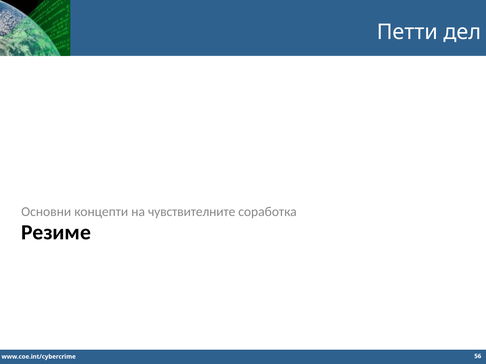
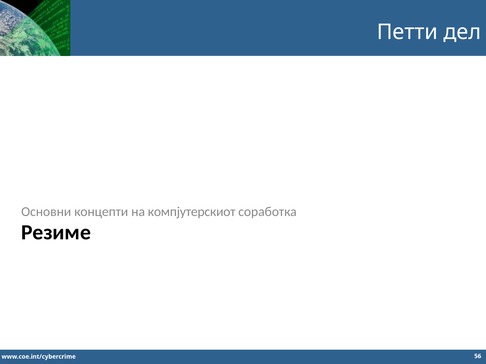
чувствителните: чувствителните -> компјутерскиот
